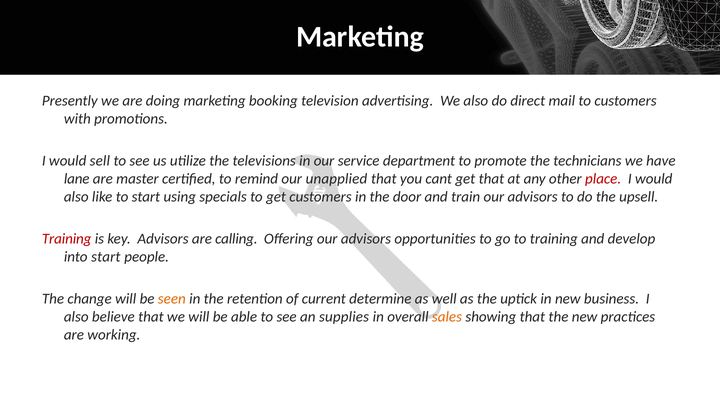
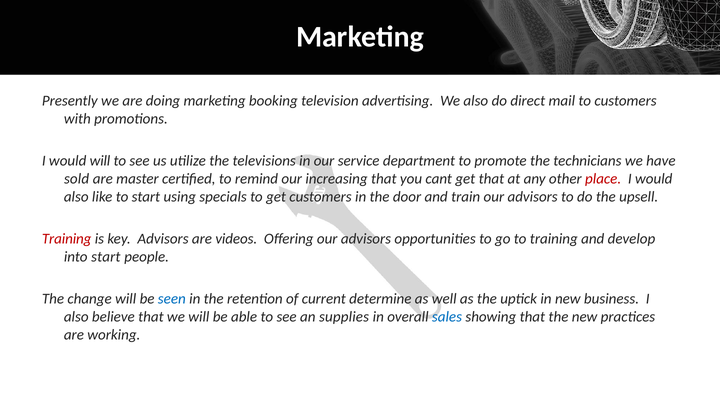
would sell: sell -> will
lane: lane -> sold
unapplied: unapplied -> increasing
calling: calling -> videos
seen colour: orange -> blue
sales colour: orange -> blue
